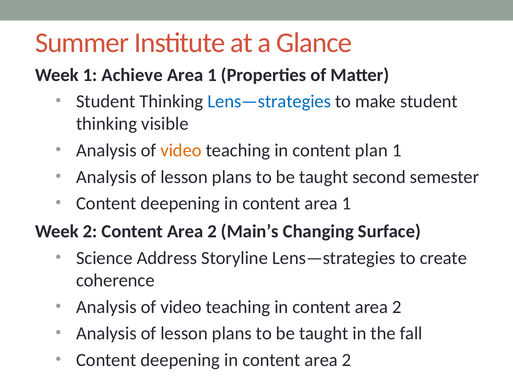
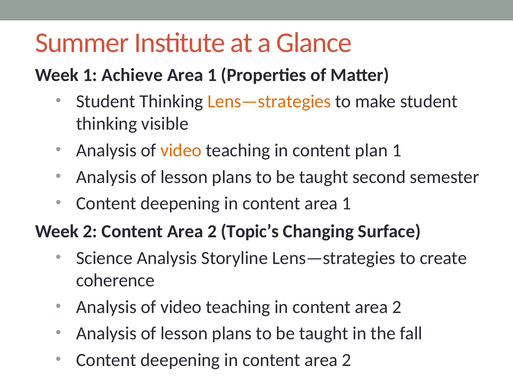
Lens—strategies at (269, 101) colour: blue -> orange
Main’s: Main’s -> Topic’s
Science Address: Address -> Analysis
